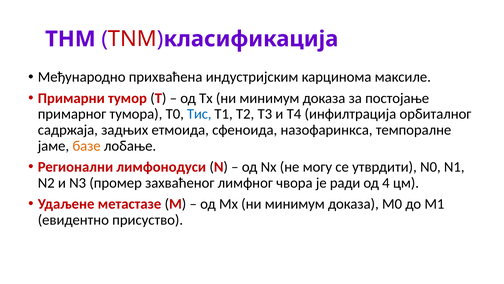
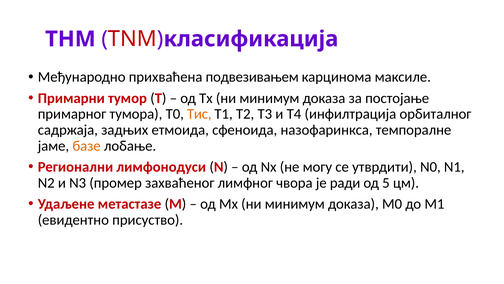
индустријским: индустријским -> подвезивањем
Тис colour: blue -> orange
4: 4 -> 5
